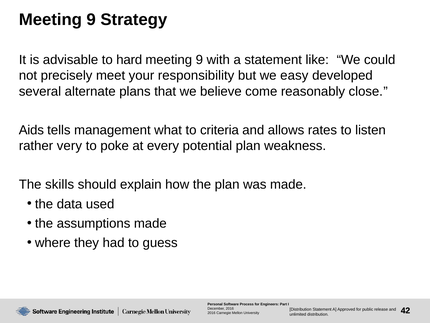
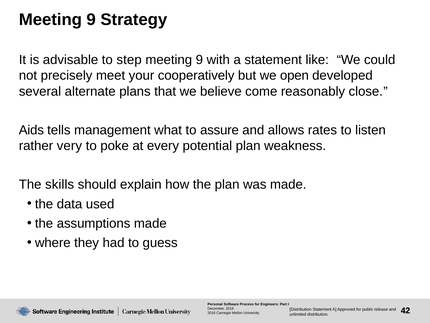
hard: hard -> step
responsibility: responsibility -> cooperatively
easy: easy -> open
criteria: criteria -> assure
